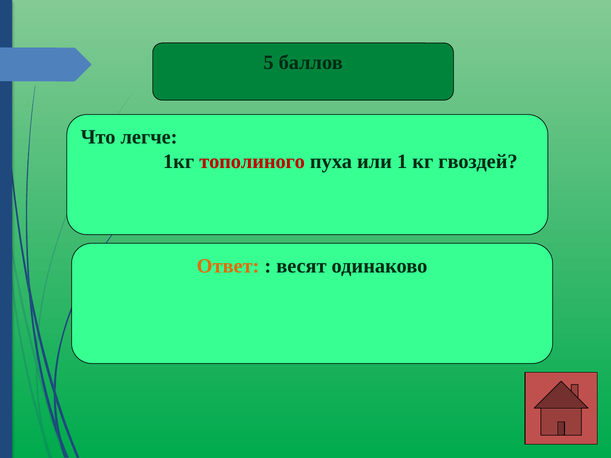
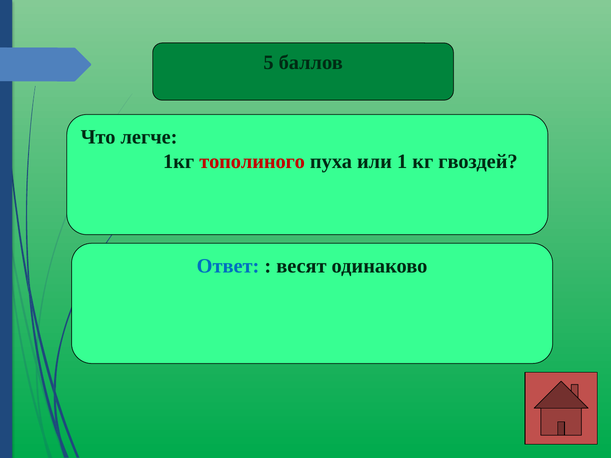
Ответ colour: orange -> blue
